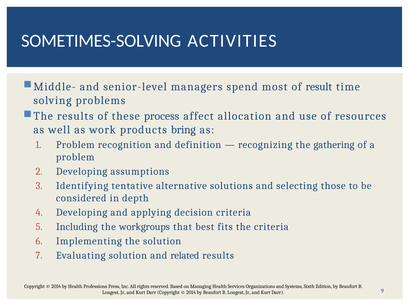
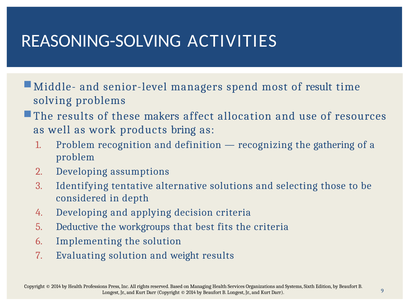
SOMETIMES-SOLVING: SOMETIMES-SOLVING -> REASONING-SOLVING
process: process -> makers
Including: Including -> Deductive
related: related -> weight
